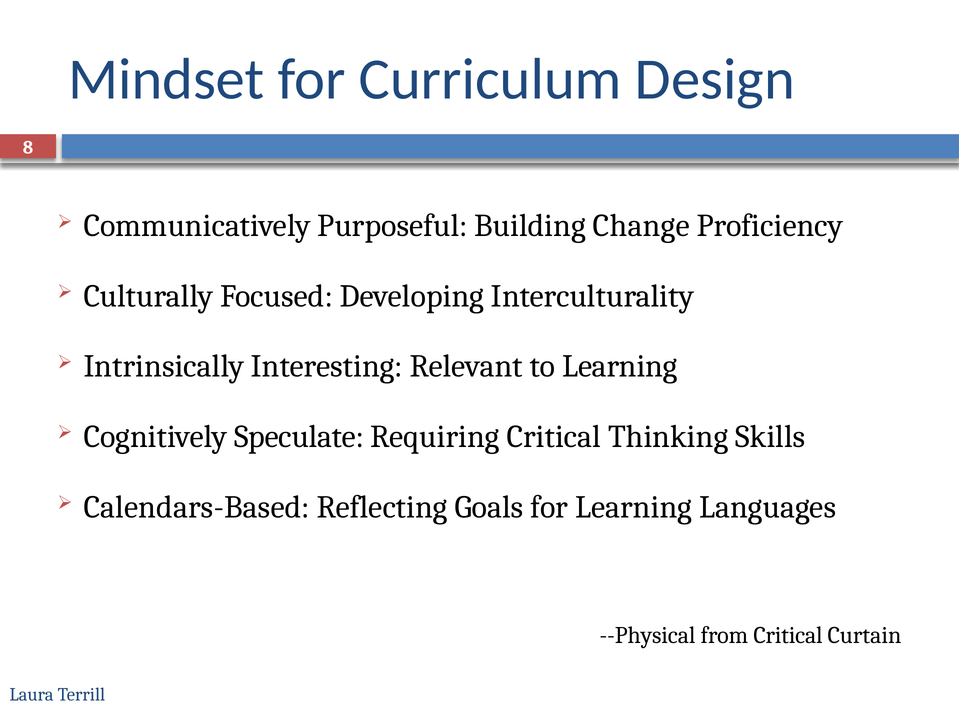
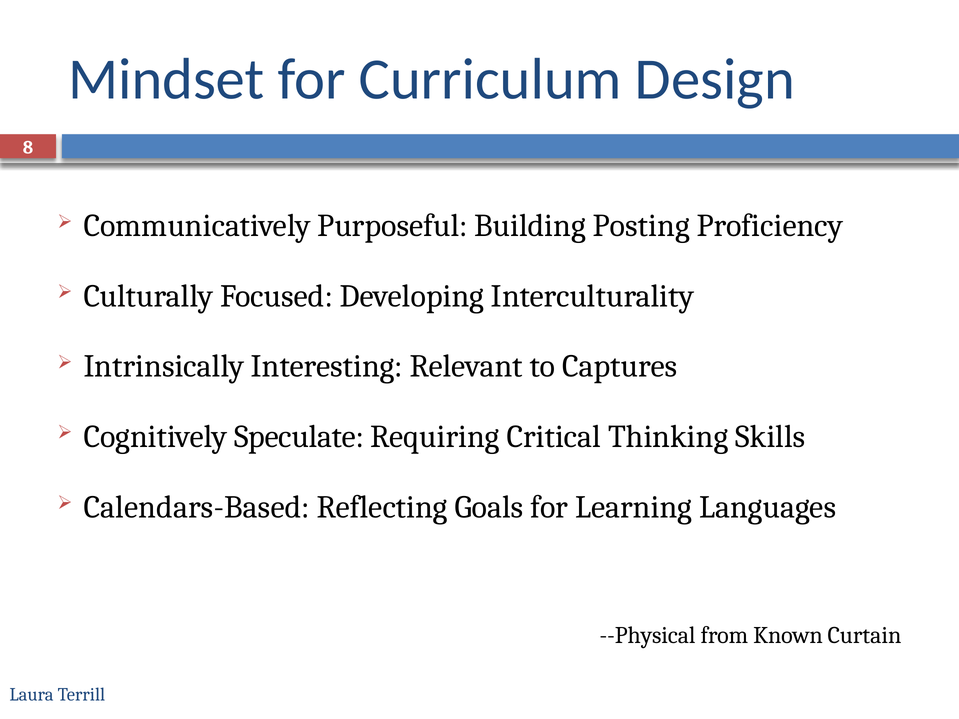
Change: Change -> Posting
to Learning: Learning -> Captures
from Critical: Critical -> Known
